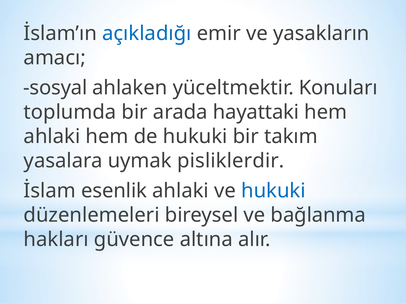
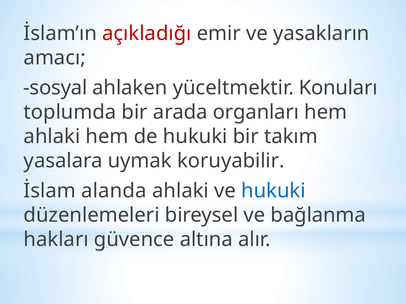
açıkladığı colour: blue -> red
hayattaki: hayattaki -> organları
pisliklerdir: pisliklerdir -> koruyabilir
esenlik: esenlik -> alanda
